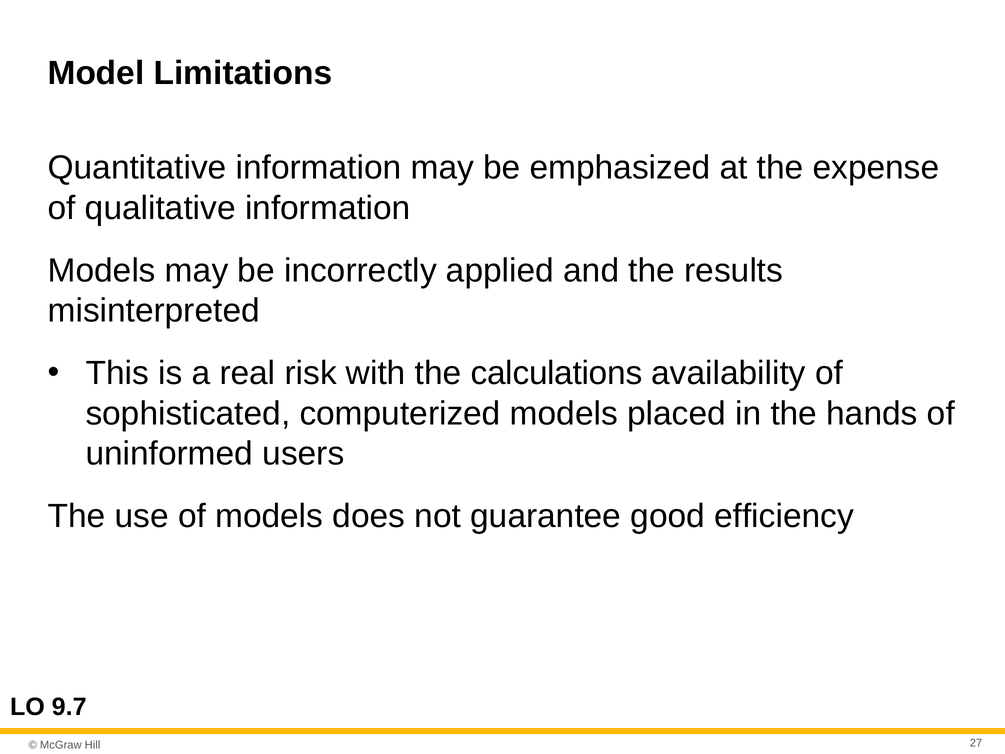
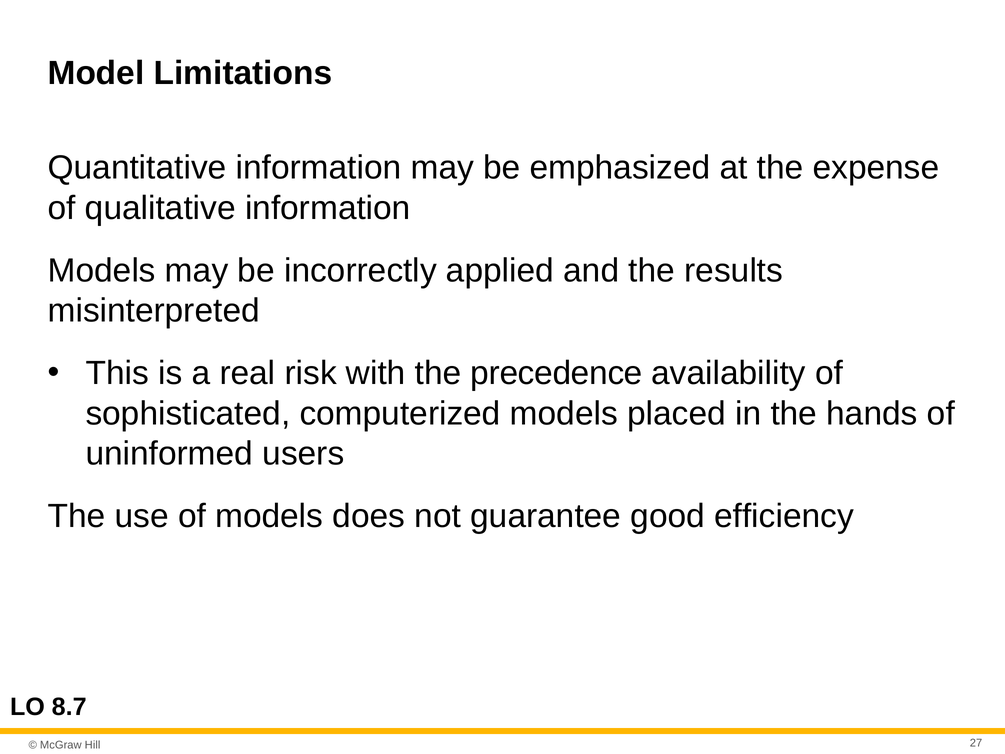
calculations: calculations -> precedence
9.7: 9.7 -> 8.7
